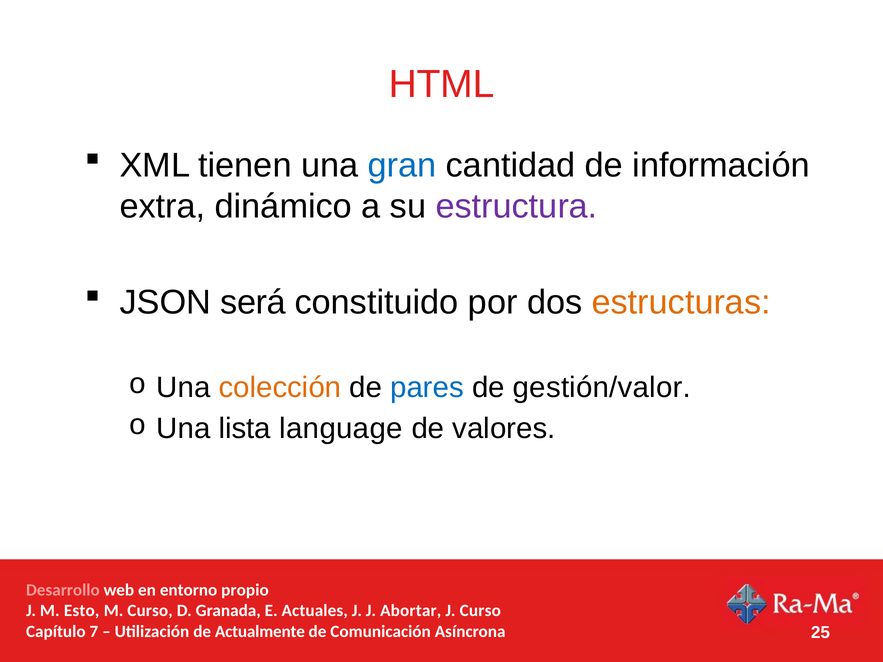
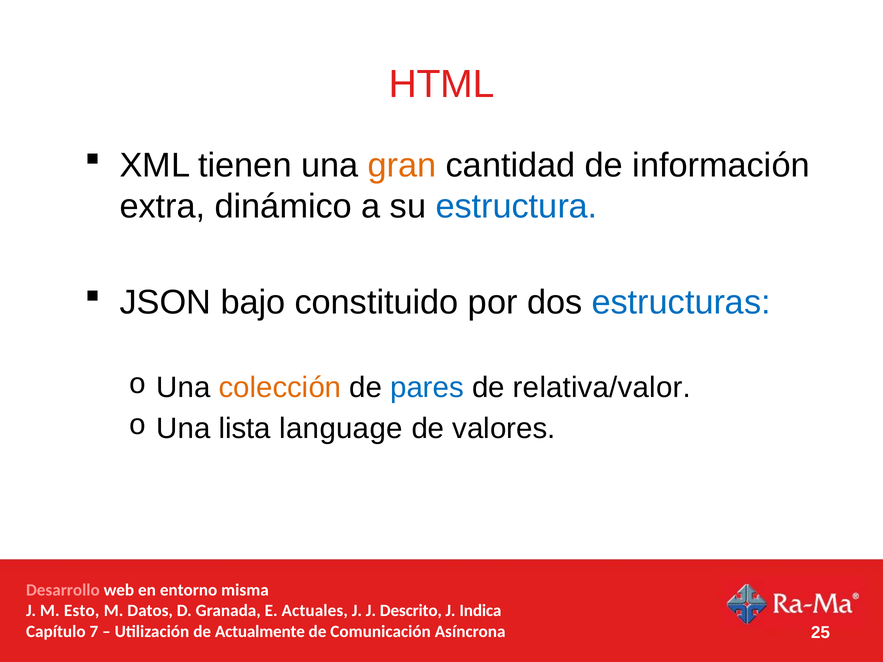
gran colour: blue -> orange
estructura colour: purple -> blue
será: será -> bajo
estructuras colour: orange -> blue
gestión/valor: gestión/valor -> relativa/valor
propio: propio -> misma
M Curso: Curso -> Datos
Abortar: Abortar -> Descrito
J Curso: Curso -> Indica
